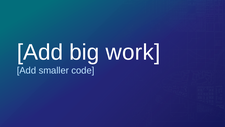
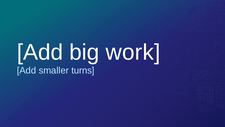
code: code -> turns
